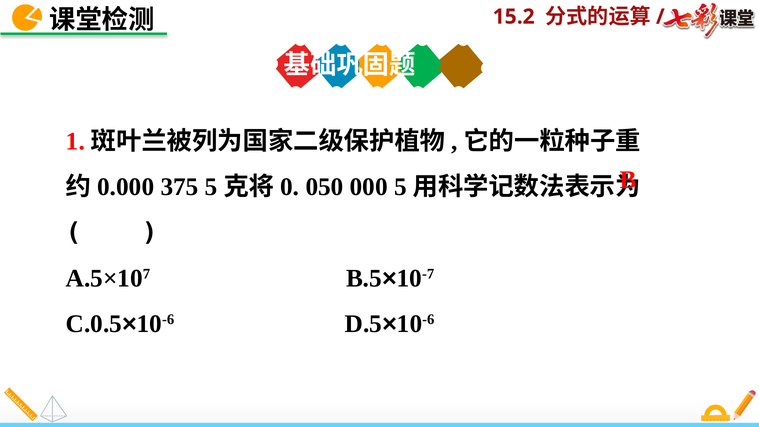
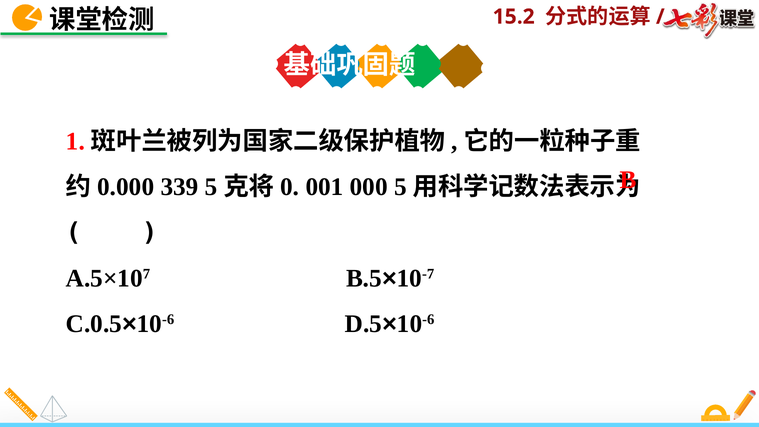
375: 375 -> 339
050: 050 -> 001
